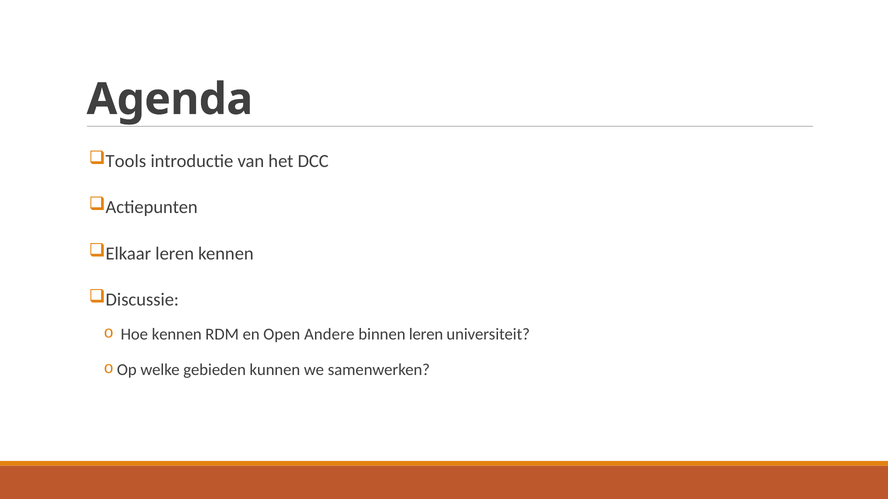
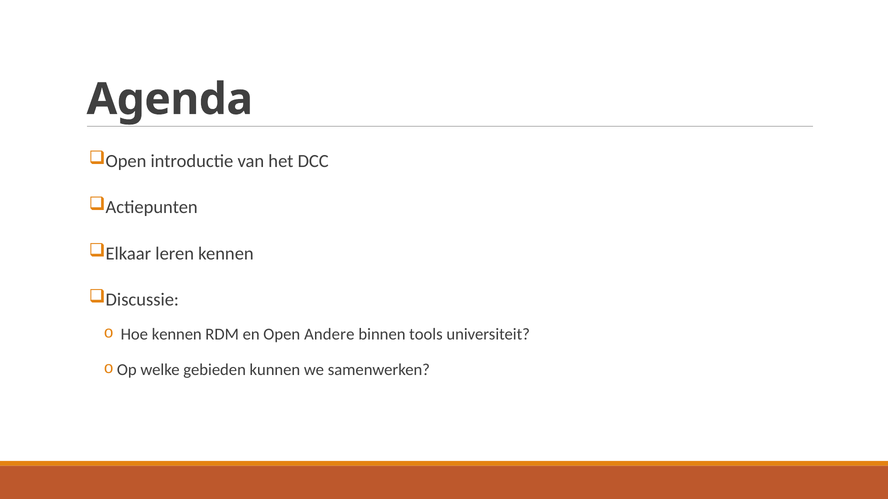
Tools at (126, 161): Tools -> Open
binnen leren: leren -> tools
